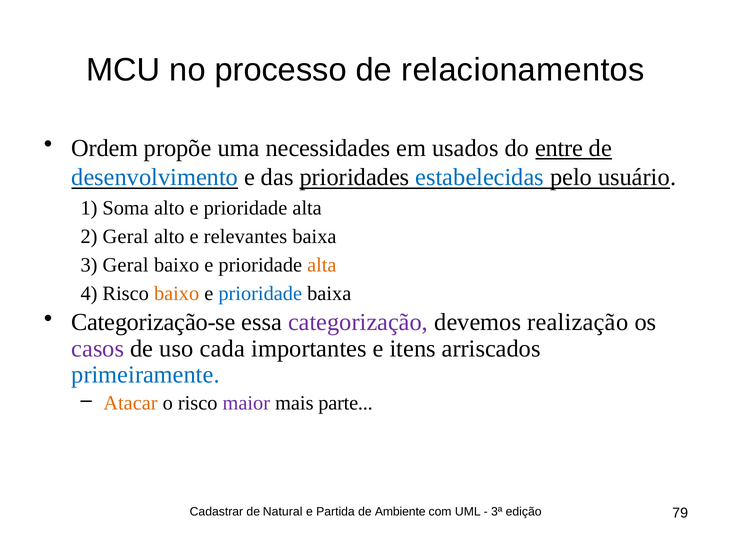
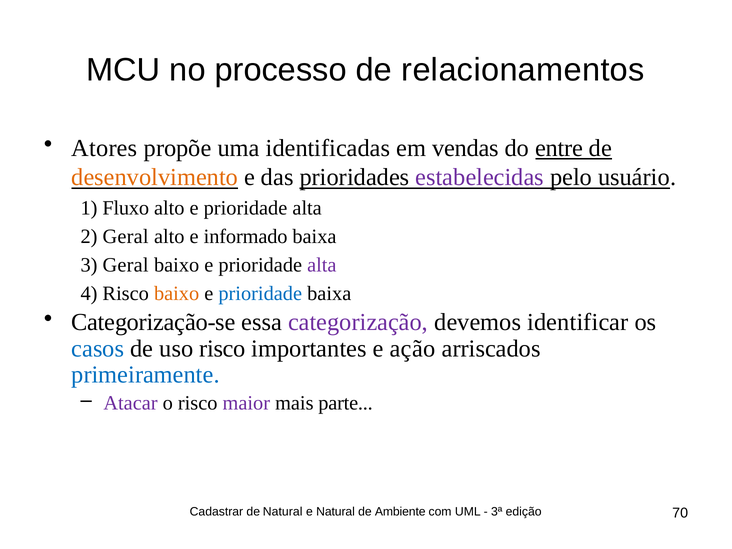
Ordem: Ordem -> Atores
necessidades: necessidades -> identificadas
usados: usados -> vendas
desenvolvimento colour: blue -> orange
estabelecidas colour: blue -> purple
Soma: Soma -> Fluxo
relevantes: relevantes -> informado
alta at (322, 265) colour: orange -> purple
realização: realização -> identificar
casos colour: purple -> blue
uso cada: cada -> risco
itens: itens -> ação
Atacar colour: orange -> purple
e Partida: Partida -> Natural
79: 79 -> 70
